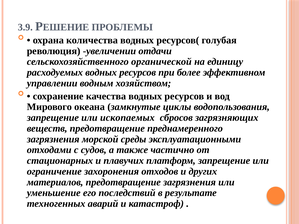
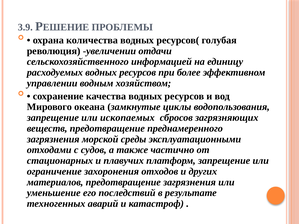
органической: органической -> информацией
